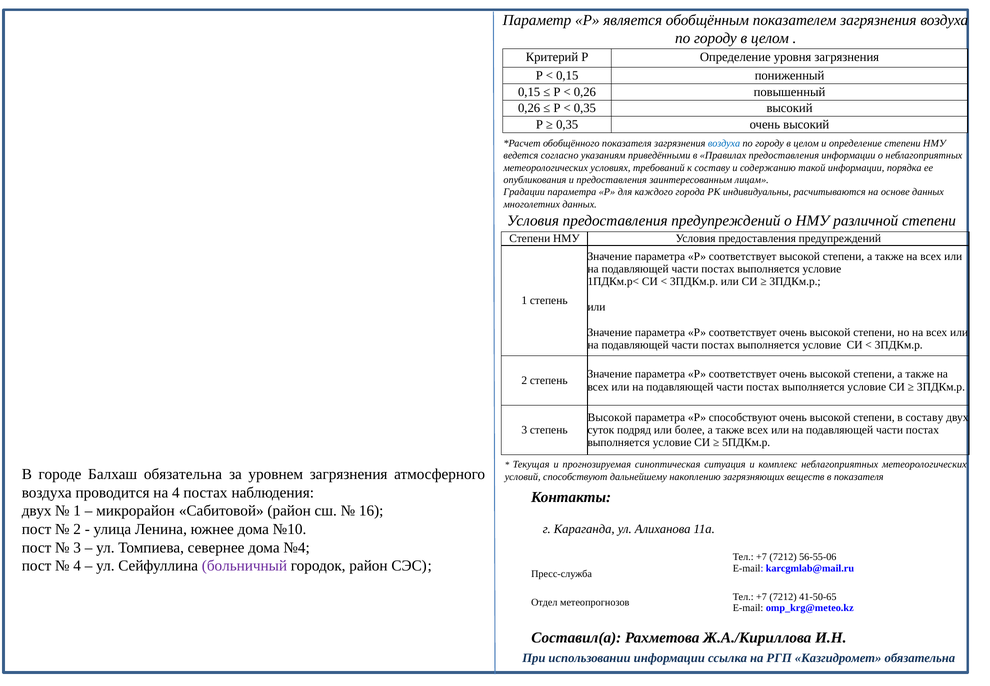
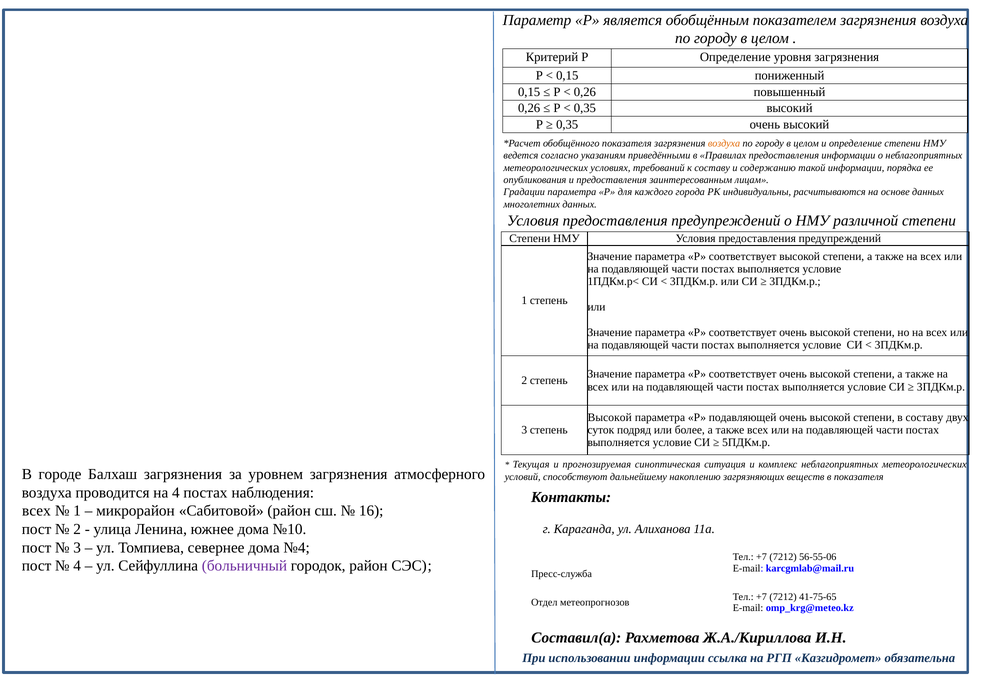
воздуха at (724, 143) colour: blue -> orange
Р способствуют: способствуют -> подавляющей
Балхаш обязательна: обязательна -> загрязнения
двух at (37, 510): двух -> всех
41-50-65: 41-50-65 -> 41-75-65
